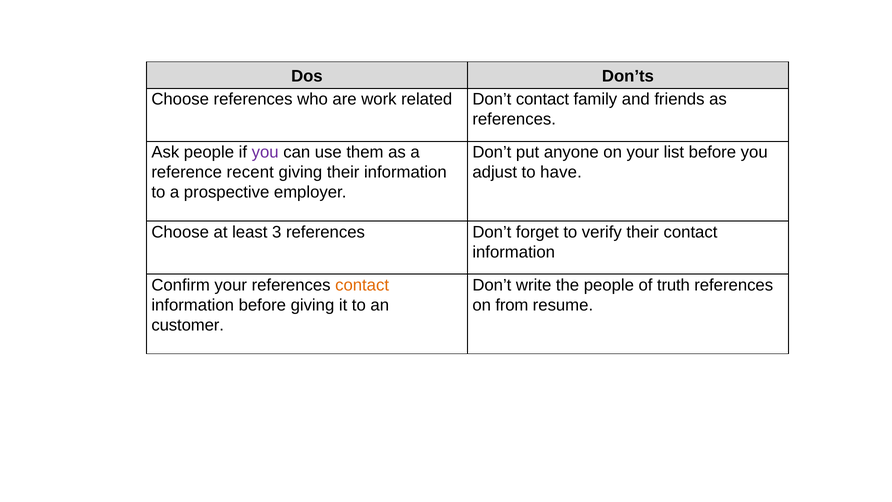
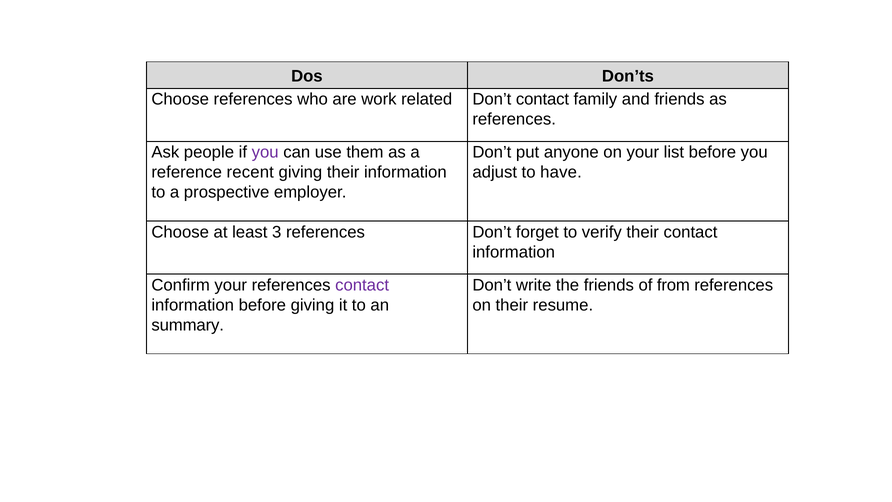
contact at (362, 285) colour: orange -> purple
the people: people -> friends
truth: truth -> from
on from: from -> their
customer: customer -> summary
